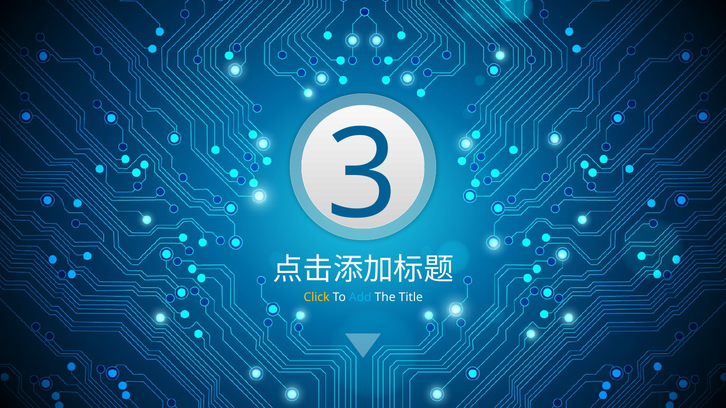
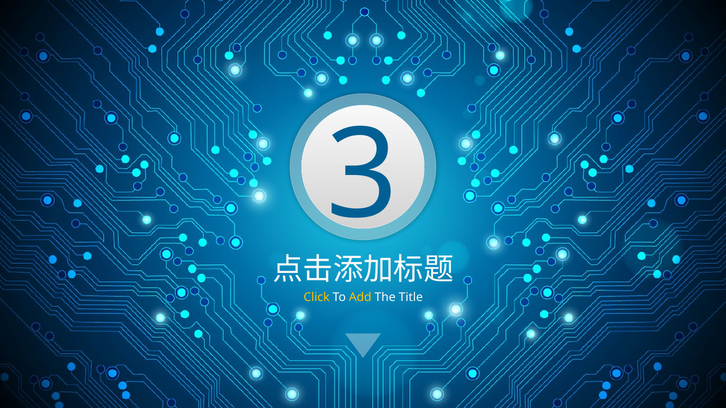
Add colour: light blue -> yellow
